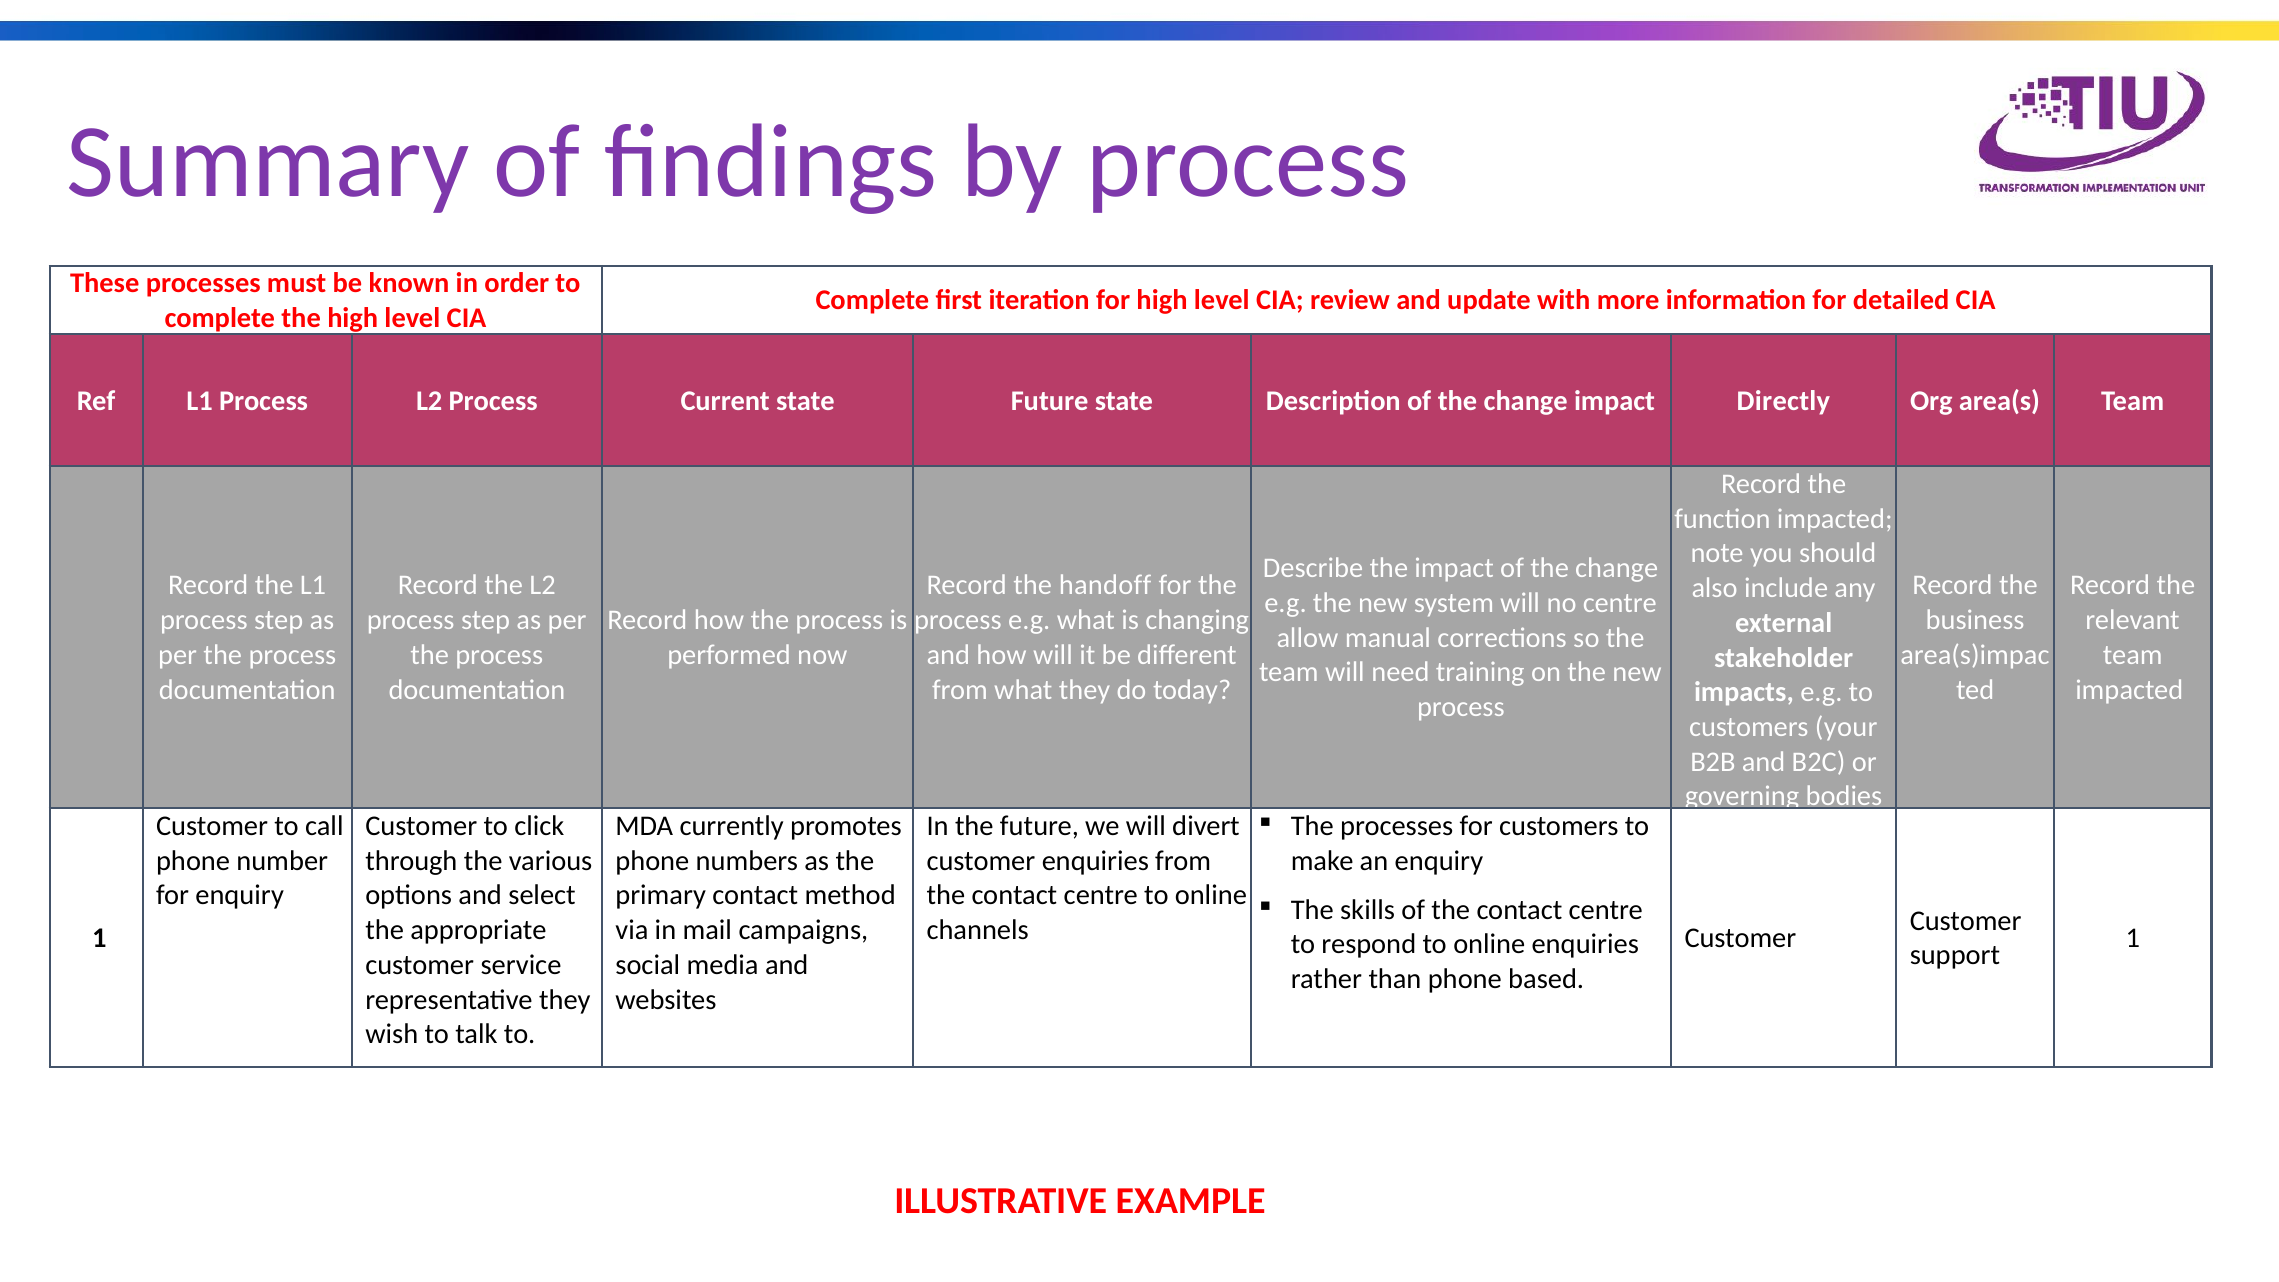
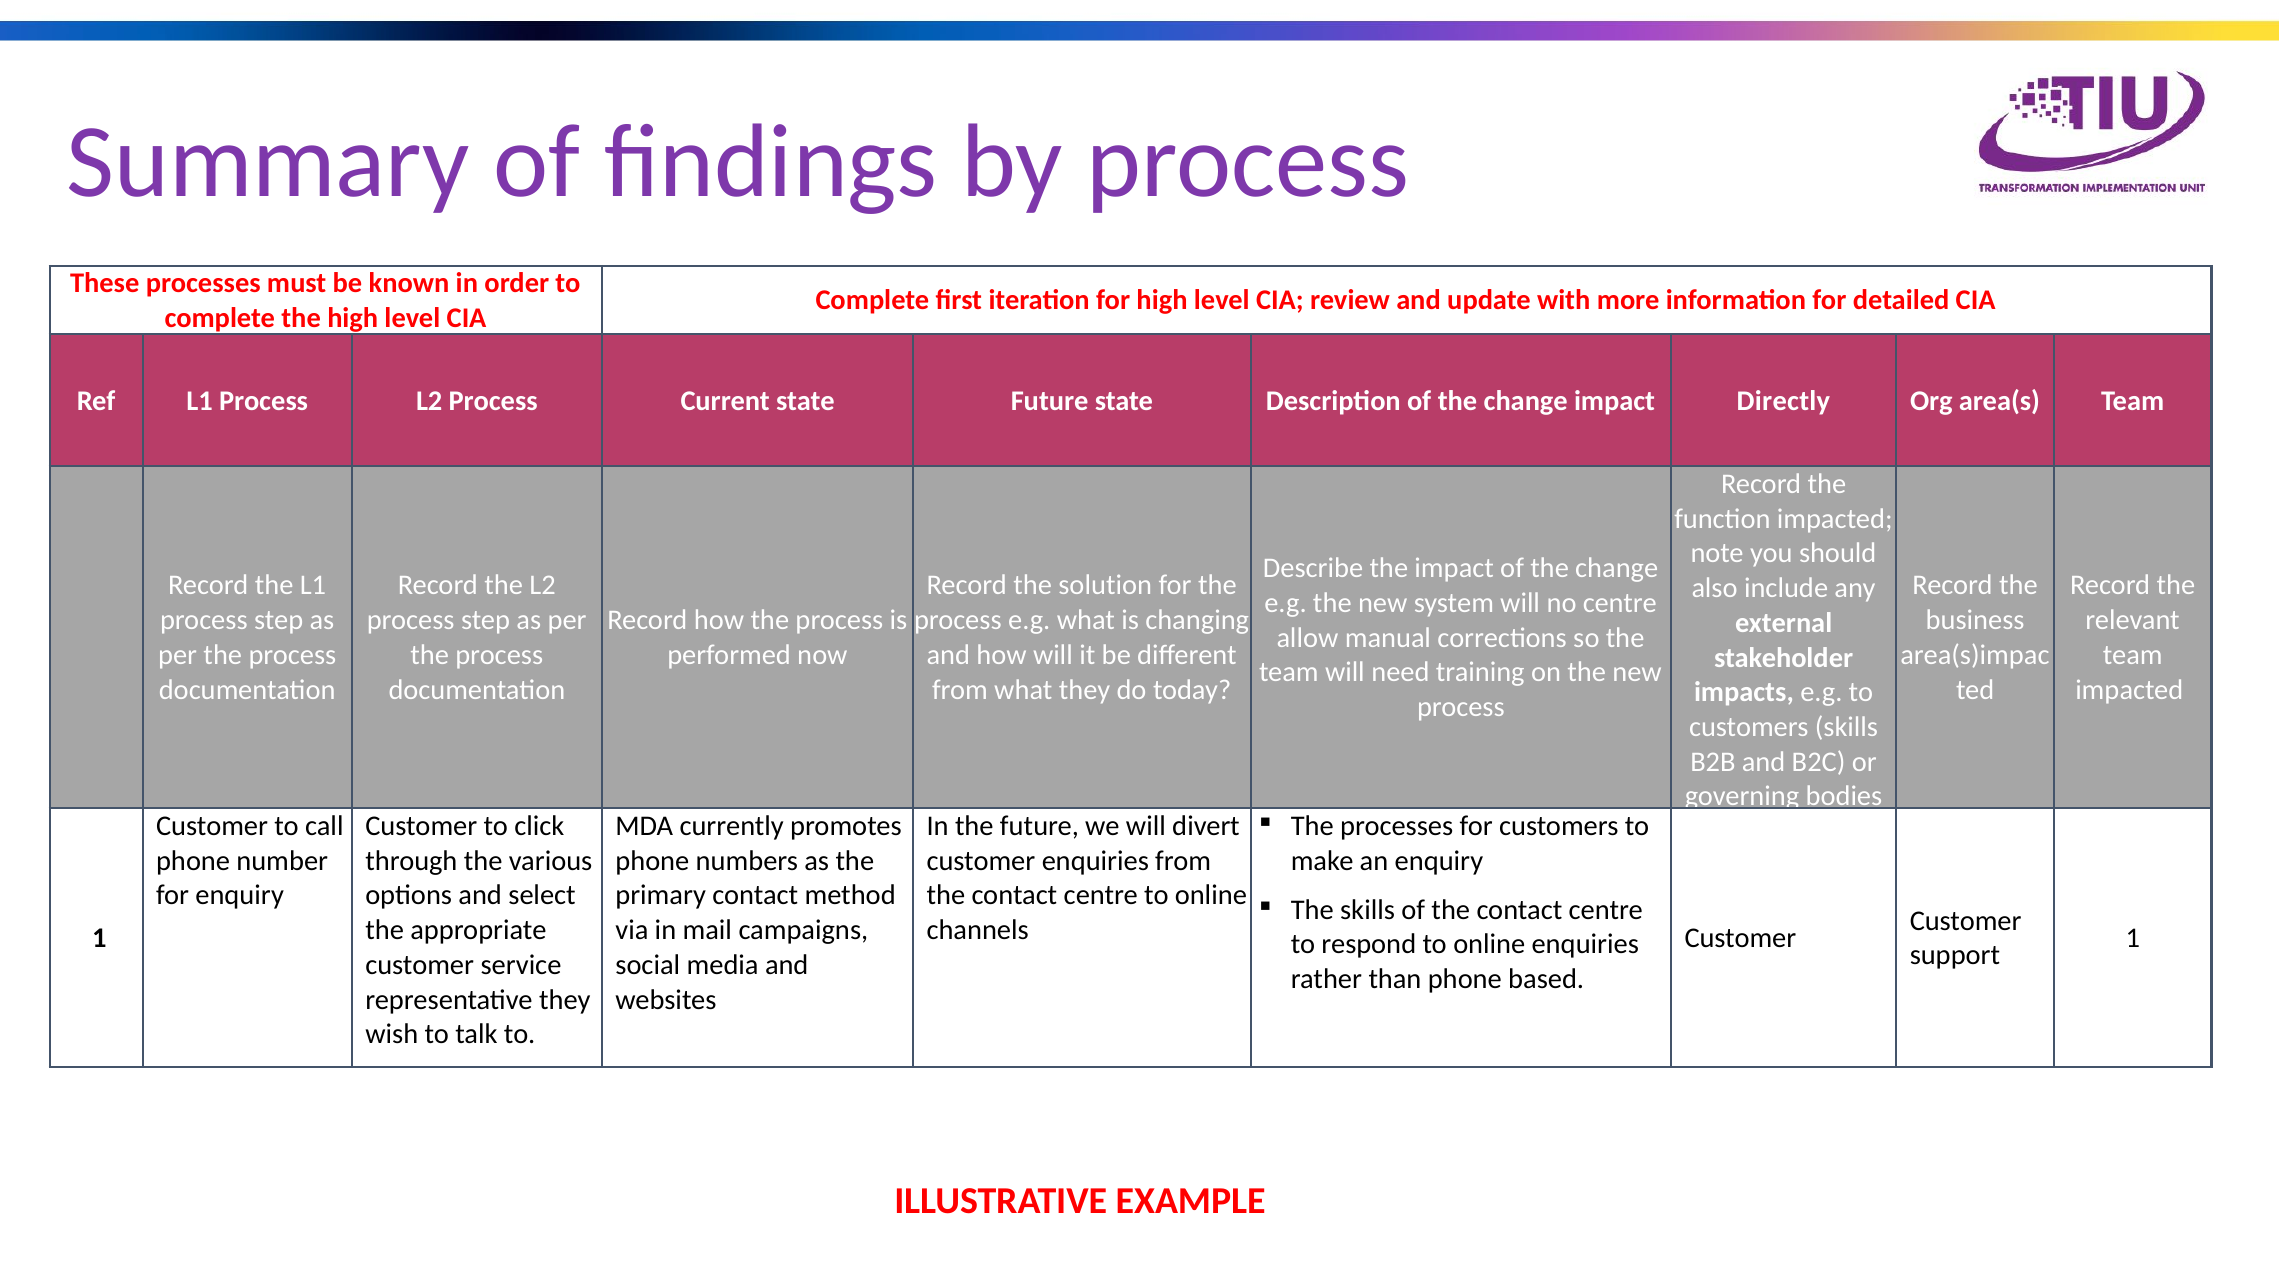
handoff: handoff -> solution
customers your: your -> skills
